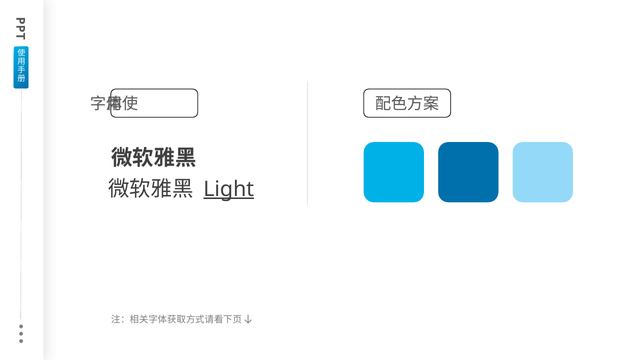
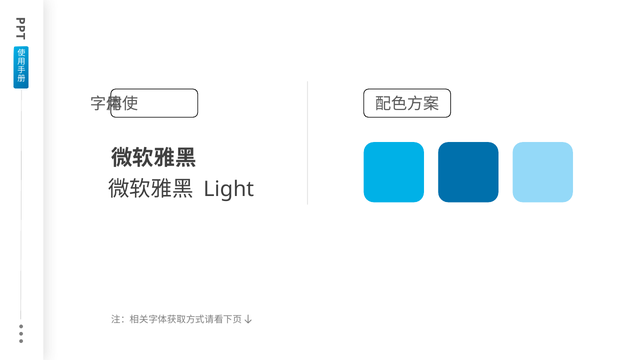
Light underline: present -> none
